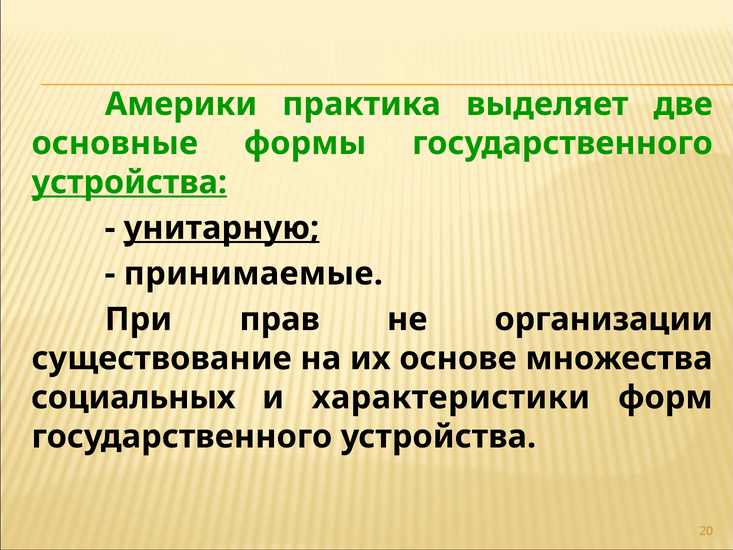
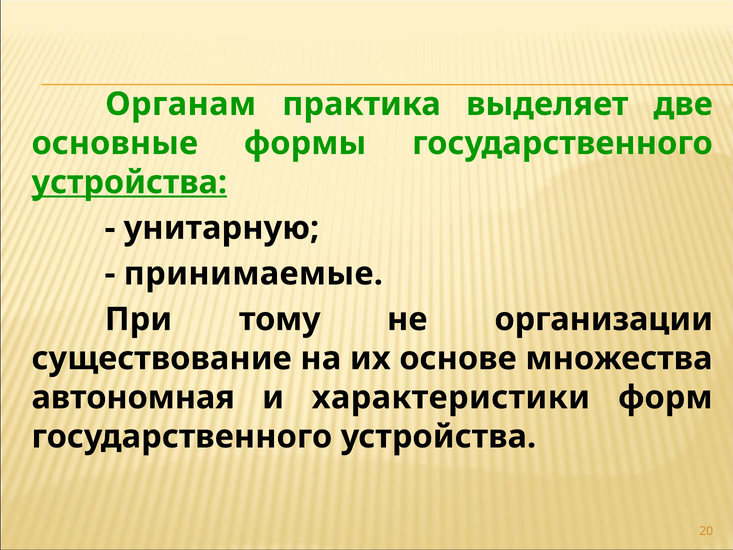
Америки: Америки -> Органам
унитарную underline: present -> none
прав: прав -> тому
социальных: социальных -> автономная
